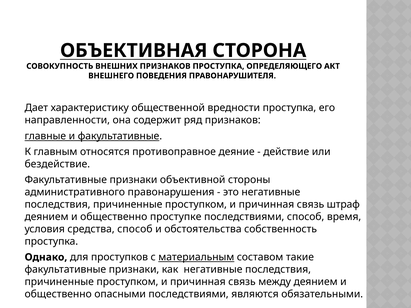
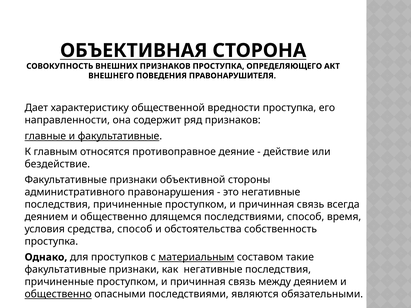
штраф: штраф -> всегда
проступке: проступке -> длящемся
общественно at (58, 294) underline: none -> present
